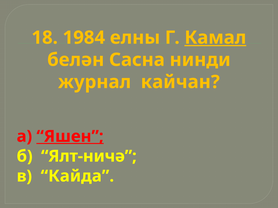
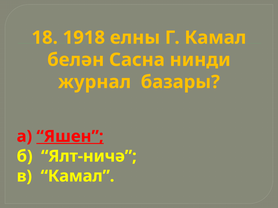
1984: 1984 -> 1918
Камал at (215, 38) underline: present -> none
кайчан: кайчан -> базары
в Кайда: Кайда -> Камал
